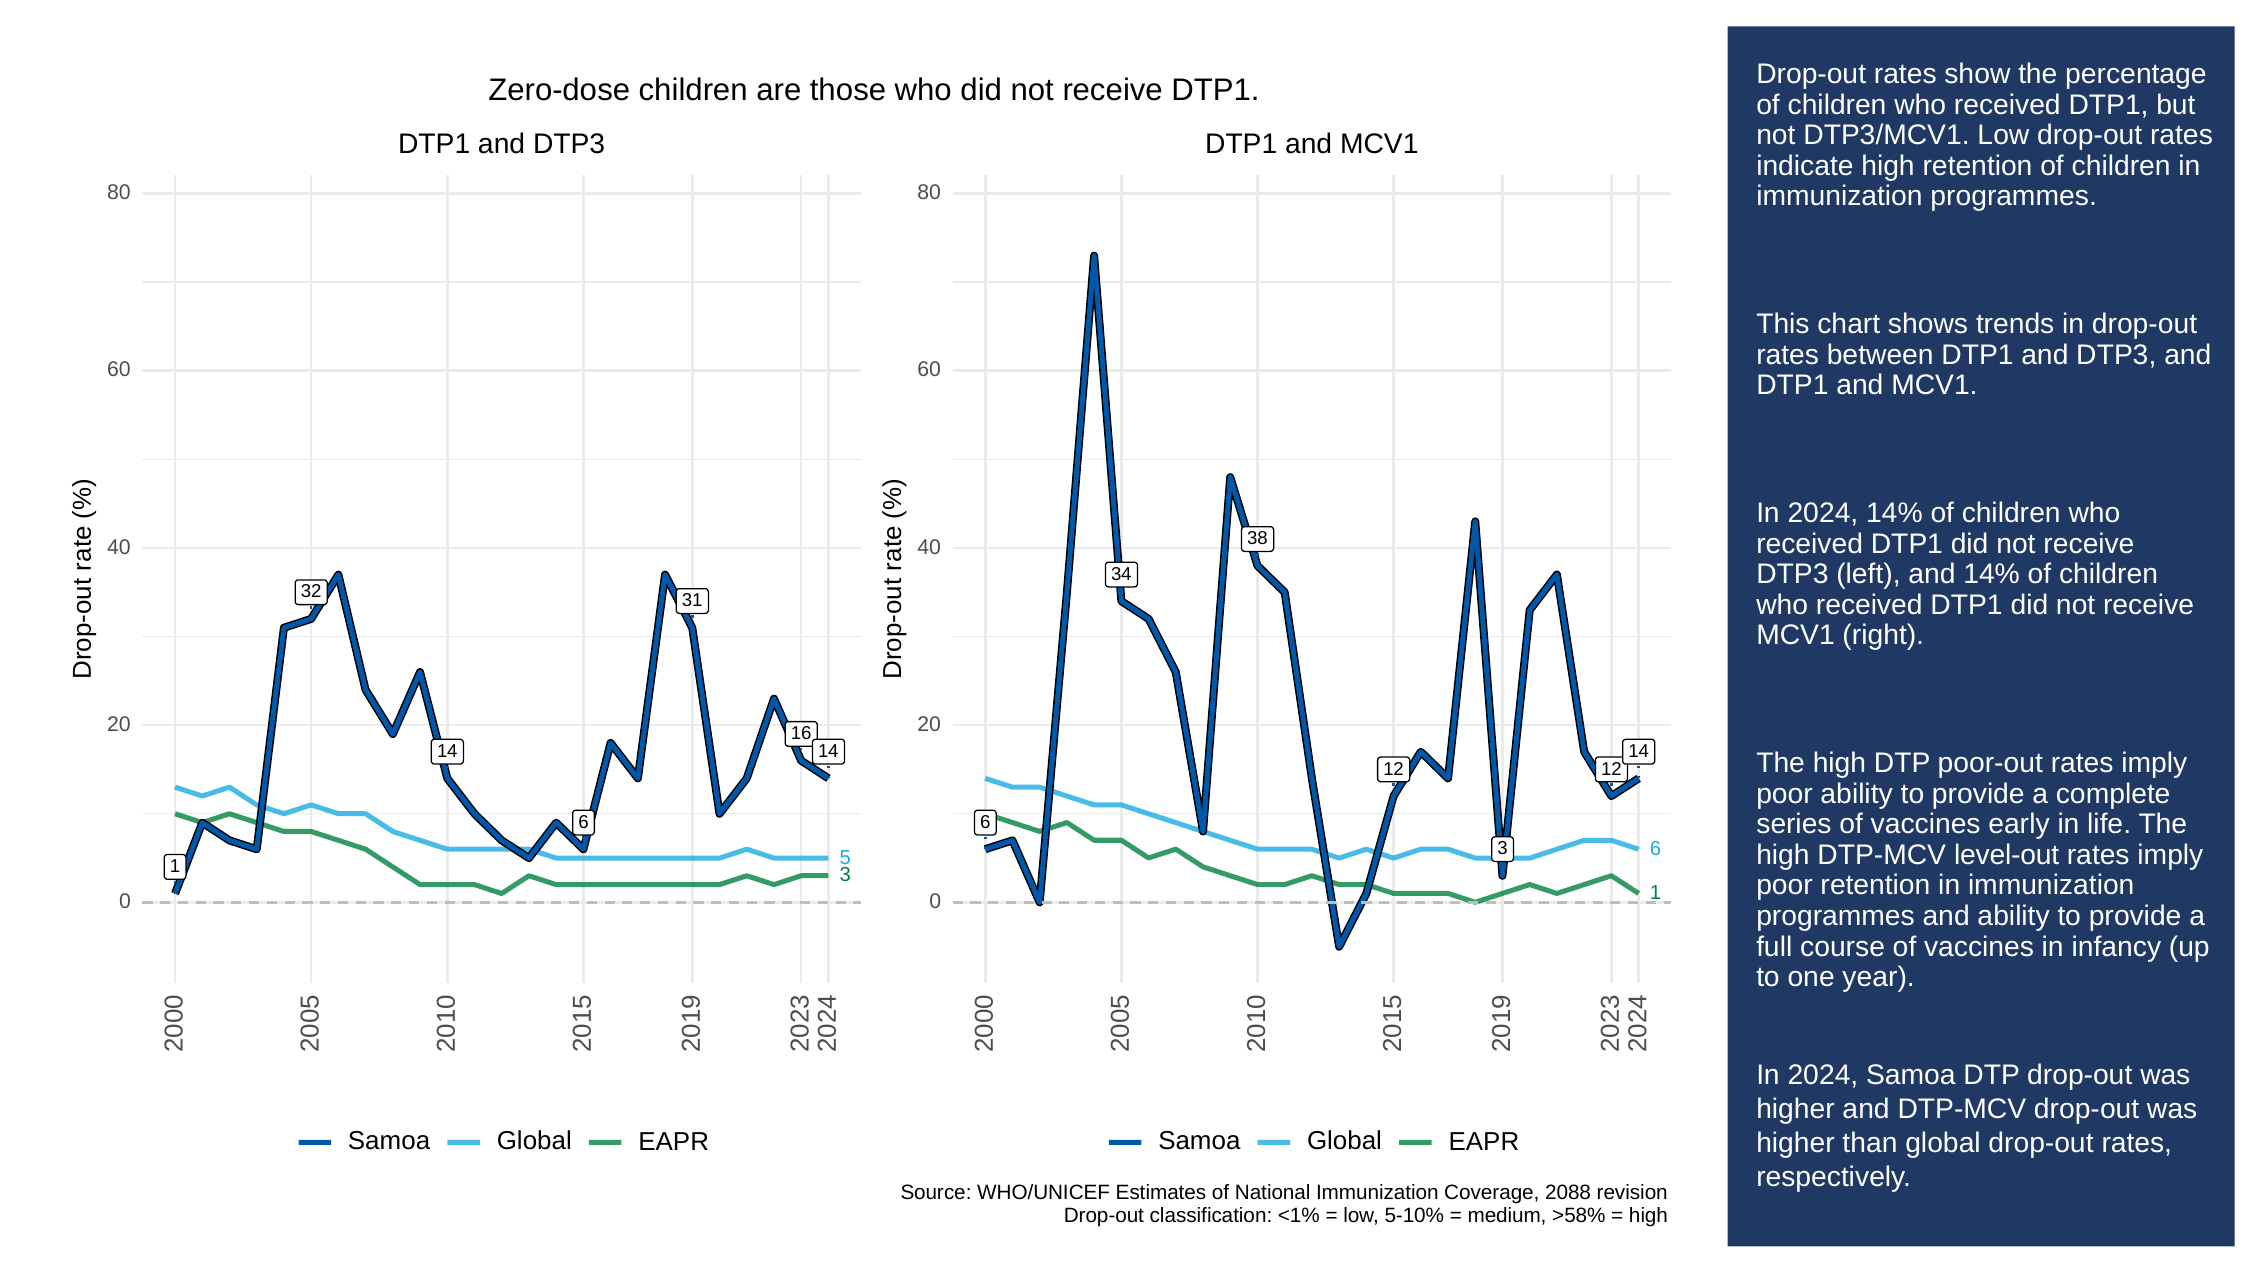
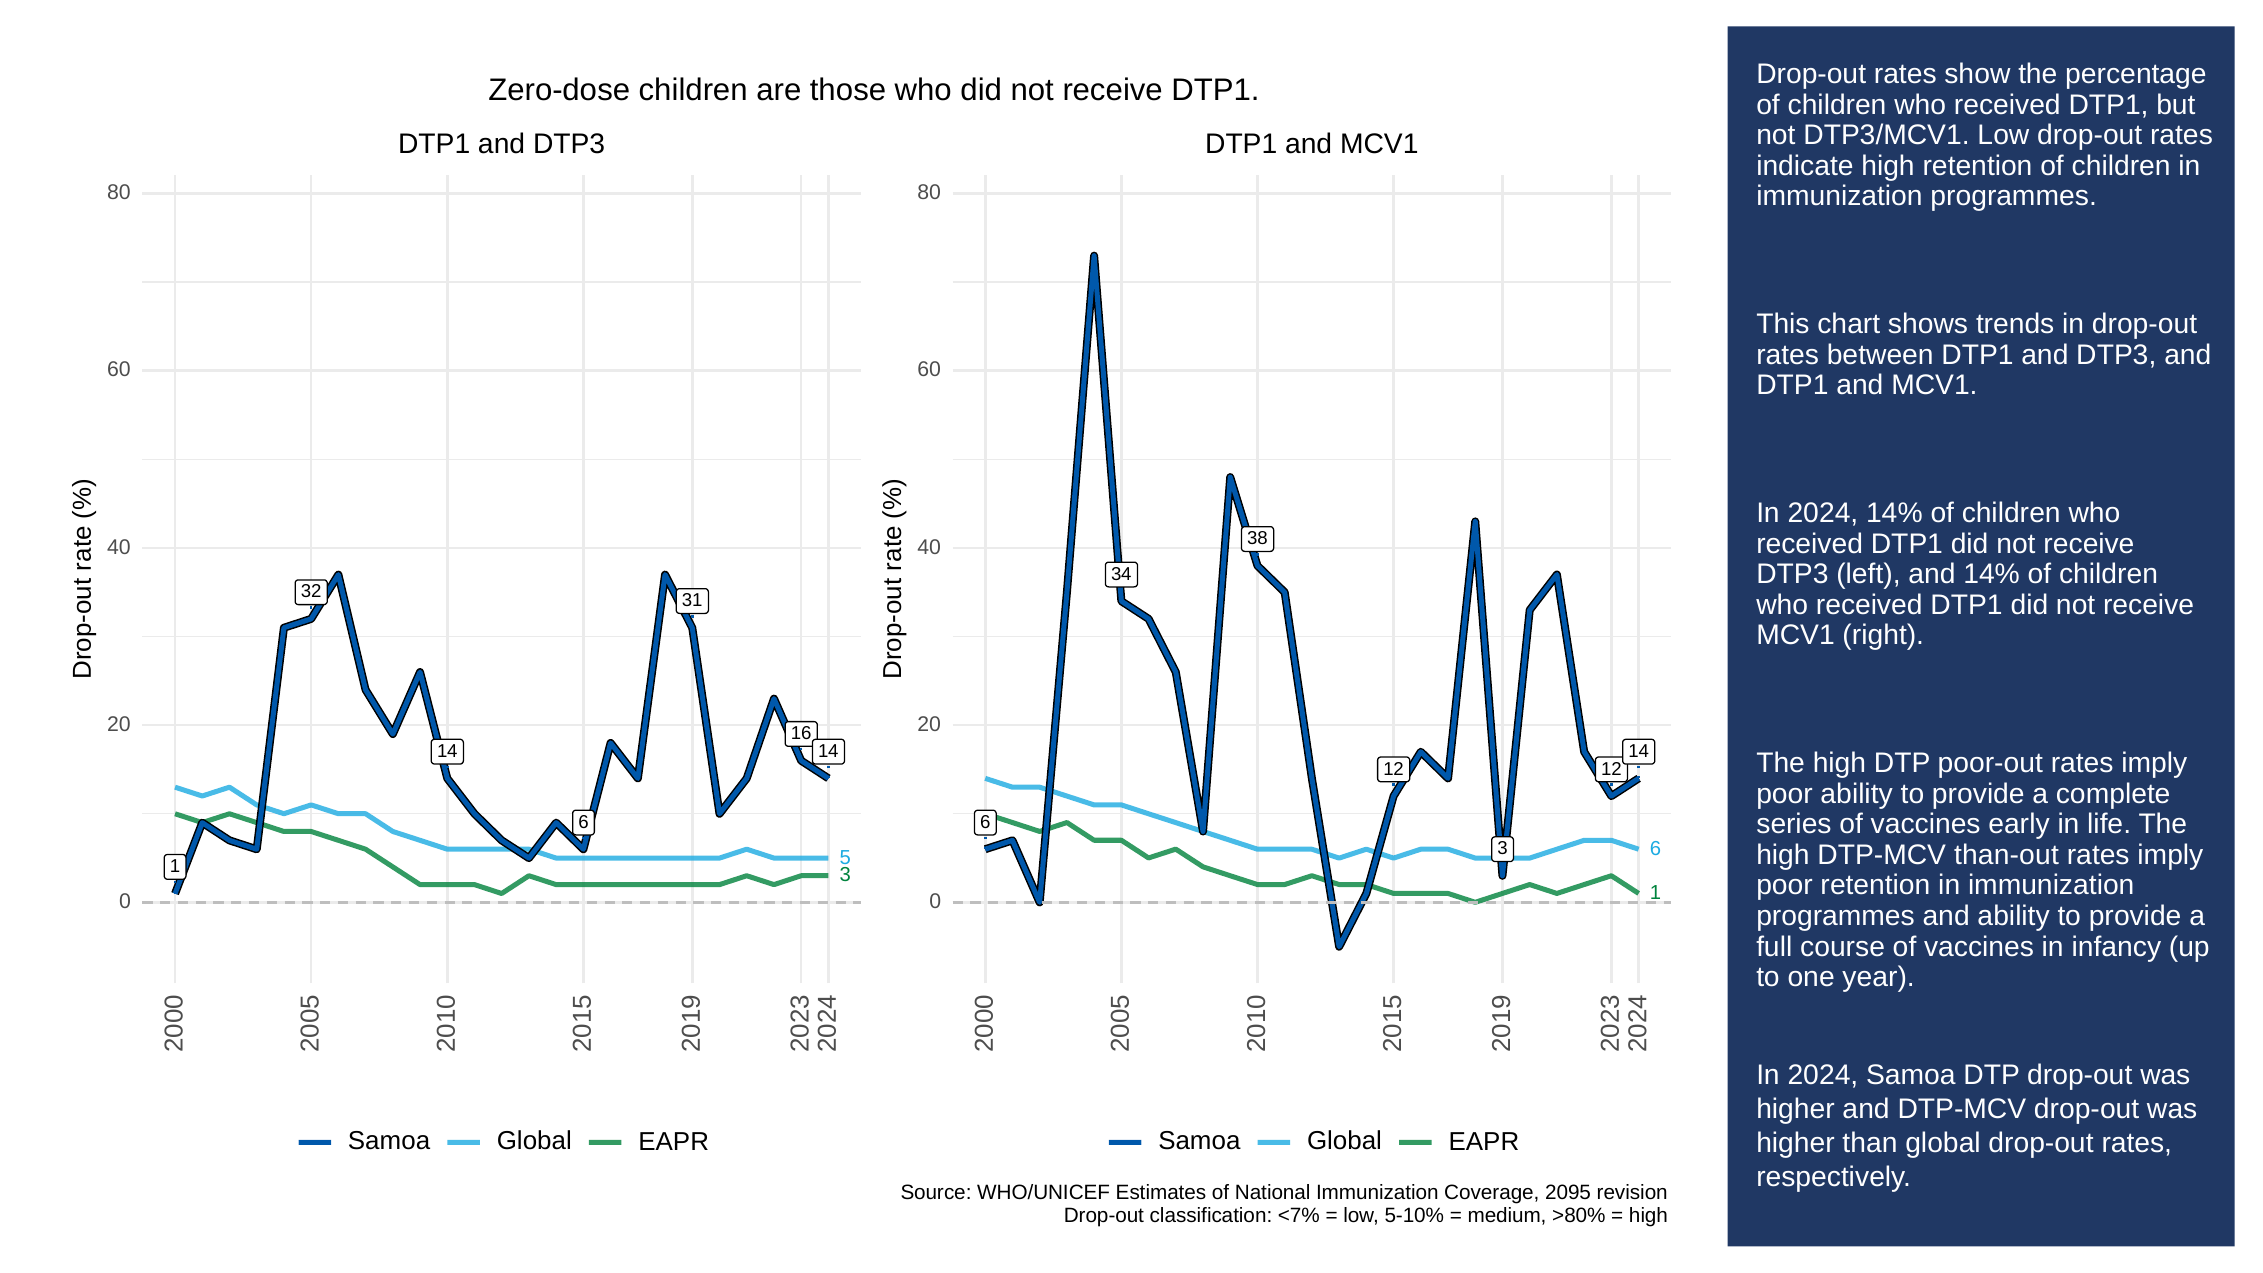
level-out: level-out -> than-out
2088: 2088 -> 2095
<1%: <1% -> <7%
>58%: >58% -> >80%
